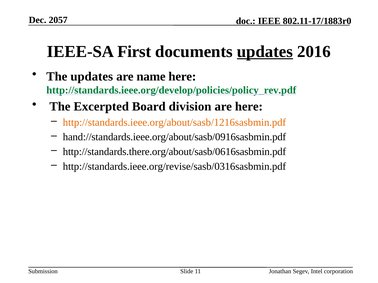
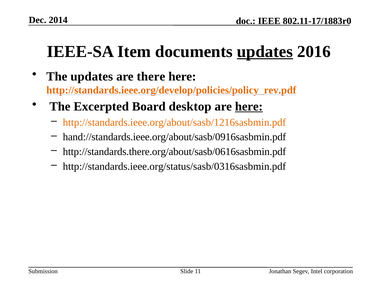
2057: 2057 -> 2014
First: First -> Item
name: name -> there
http://standards.ieee.org/develop/policies/policy_rev.pdf colour: green -> orange
division: division -> desktop
here at (249, 107) underline: none -> present
http://standards.ieee.org/revise/sasb/0316sasbmin.pdf: http://standards.ieee.org/revise/sasb/0316sasbmin.pdf -> http://standards.ieee.org/status/sasb/0316sasbmin.pdf
